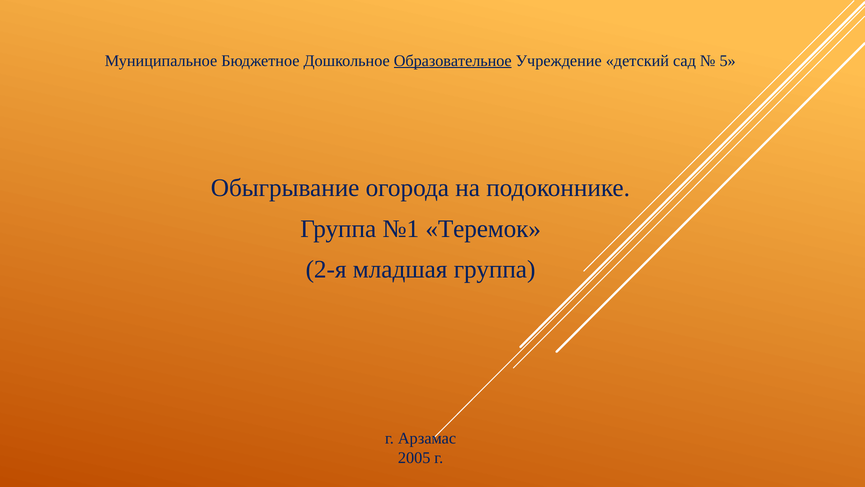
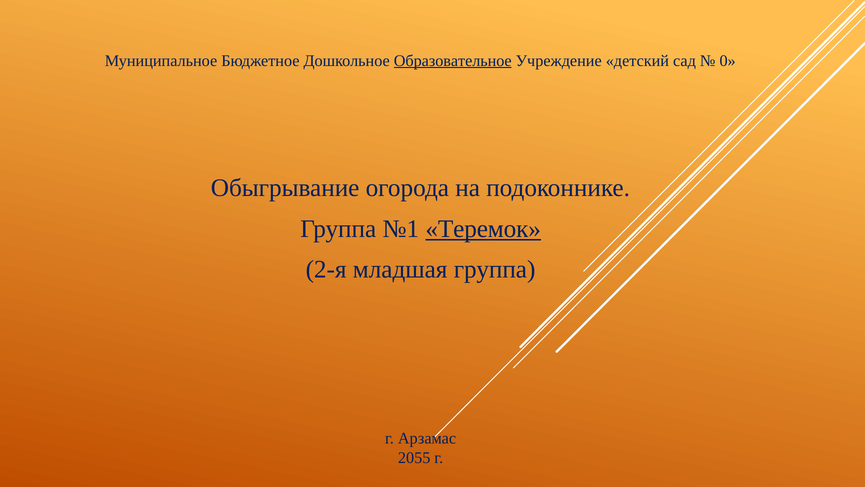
5: 5 -> 0
Теремок underline: none -> present
2005: 2005 -> 2055
